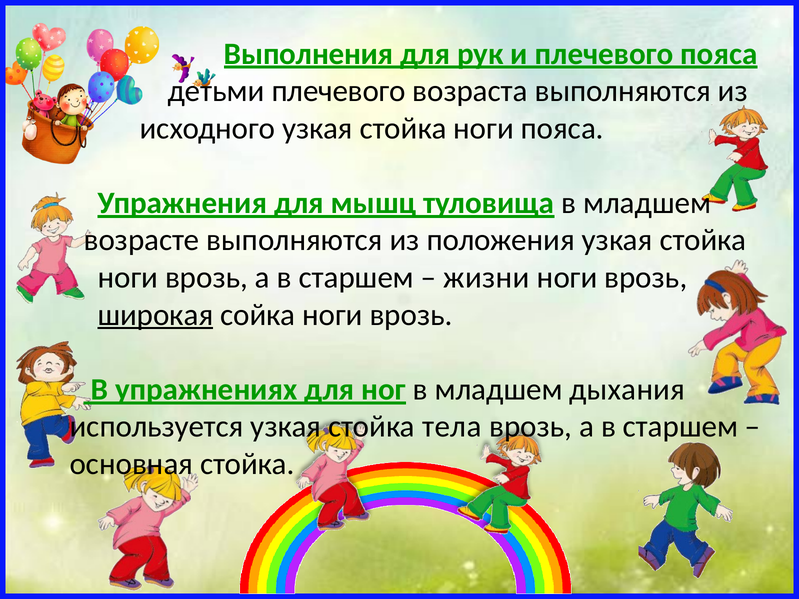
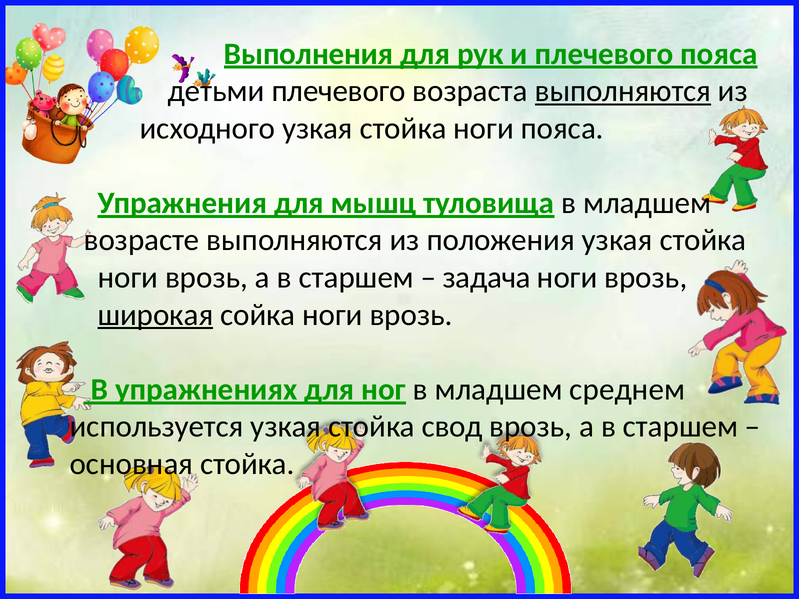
выполняются at (623, 91) underline: none -> present
жизни: жизни -> задача
дыхания: дыхания -> среднем
тела: тела -> свод
